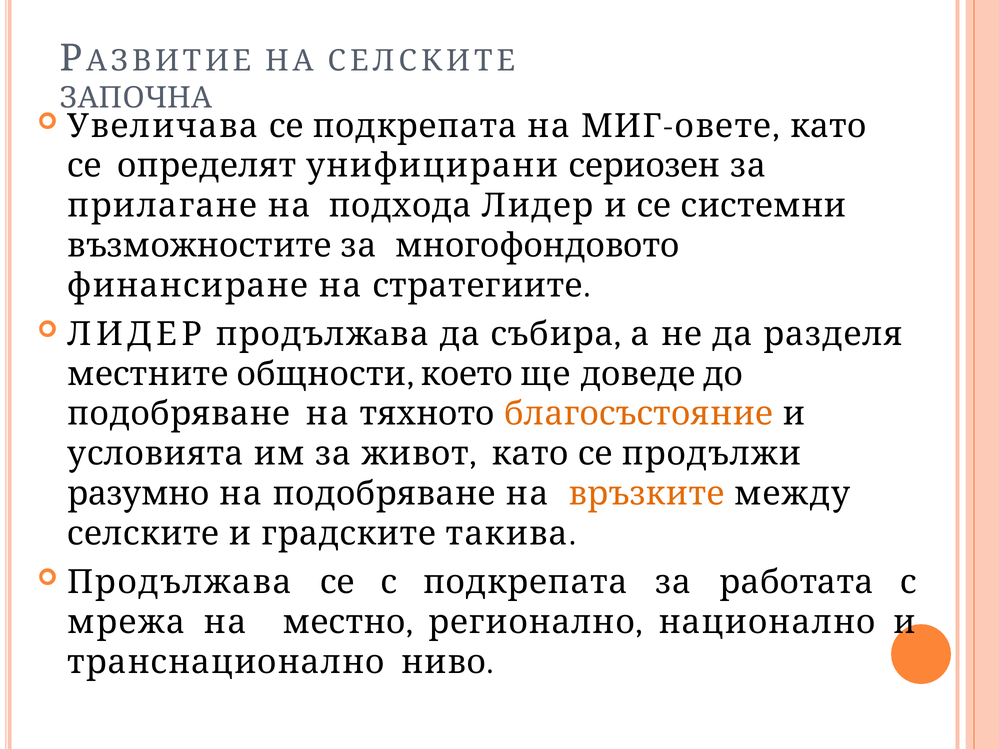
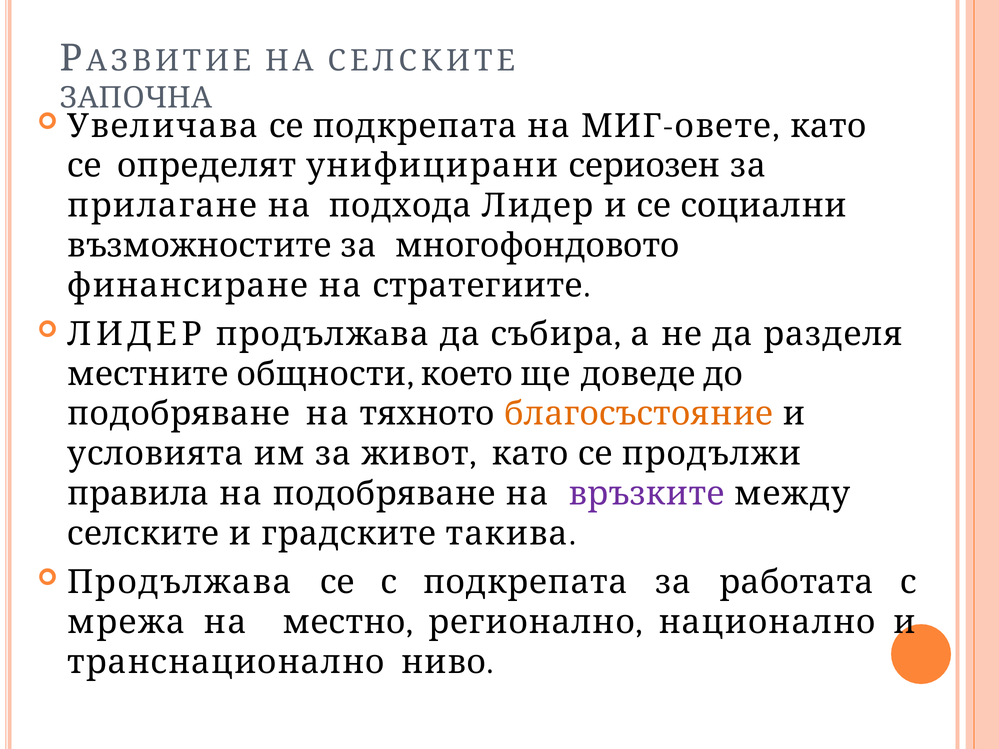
системни: системни -> социални
разумно: разумно -> правила
връзките colour: orange -> purple
